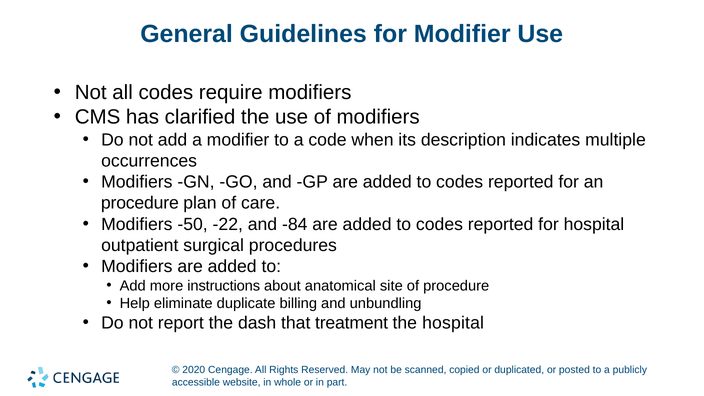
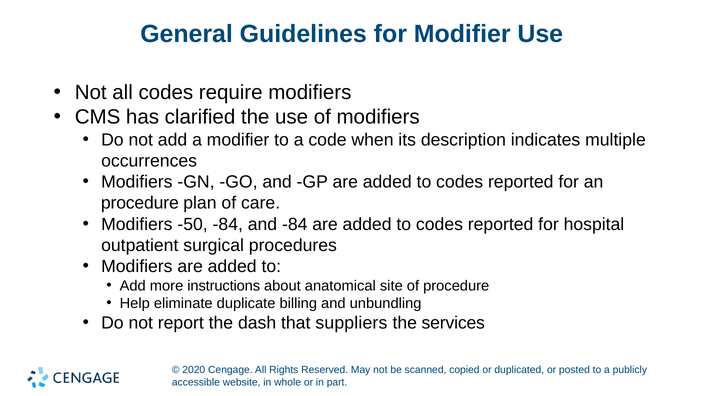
-50 -22: -22 -> -84
treatment: treatment -> suppliers
the hospital: hospital -> services
